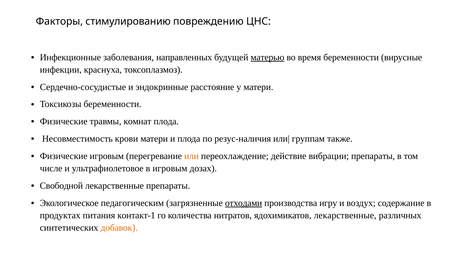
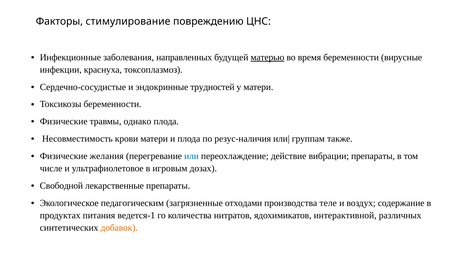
стимулированию: стимулированию -> стимулирование
расстояние: расстояние -> трудностей
комнат: комнат -> однако
Физические игровым: игровым -> желания
или colour: orange -> blue
отходами underline: present -> none
игру: игру -> теле
контакт-1: контакт-1 -> ведется-1
ядохимикатов лекарственные: лекарственные -> интерактивной
